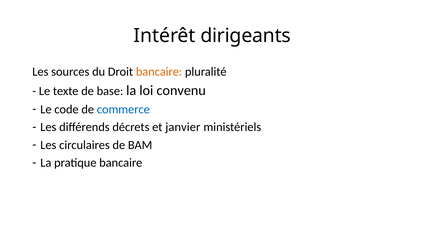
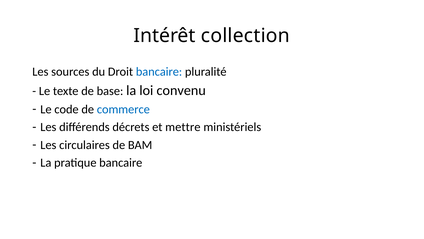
dirigeants: dirigeants -> collection
bancaire at (159, 72) colour: orange -> blue
janvier: janvier -> mettre
